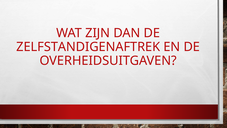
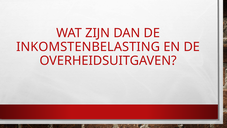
ZELFSTANDIGENAFTREK: ZELFSTANDIGENAFTREK -> INKOMSTENBELASTING
